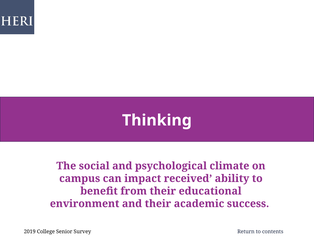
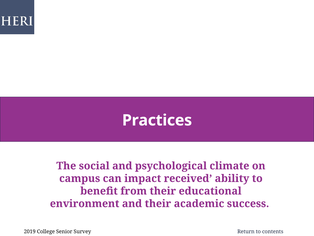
Thinking: Thinking -> Practices
